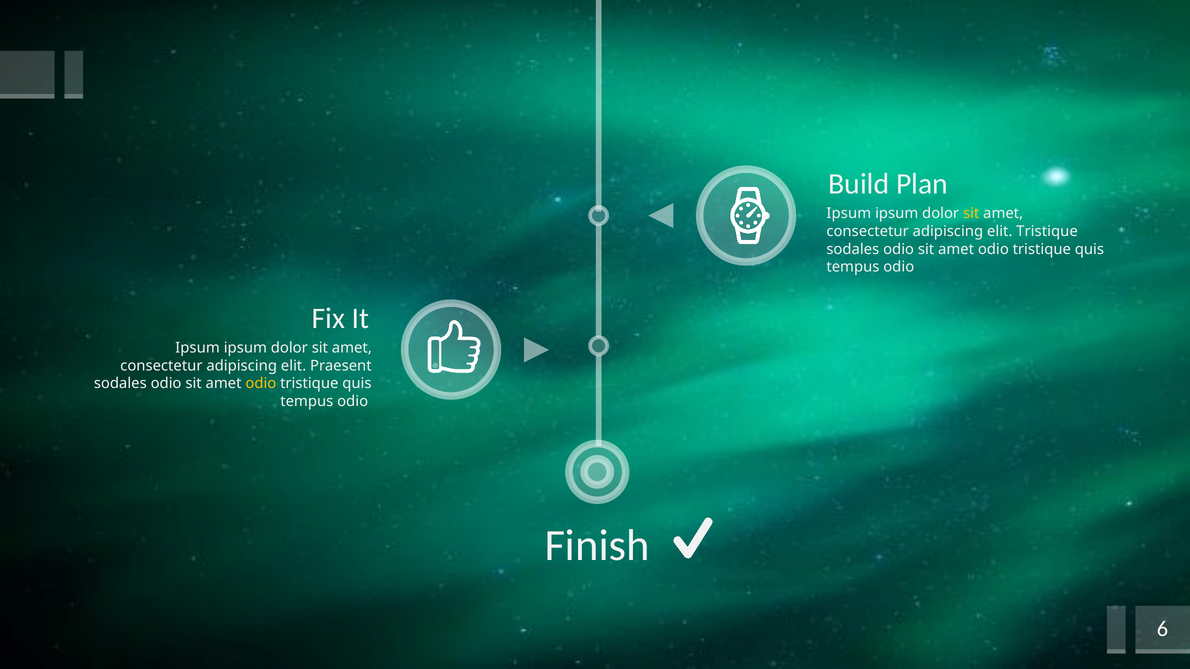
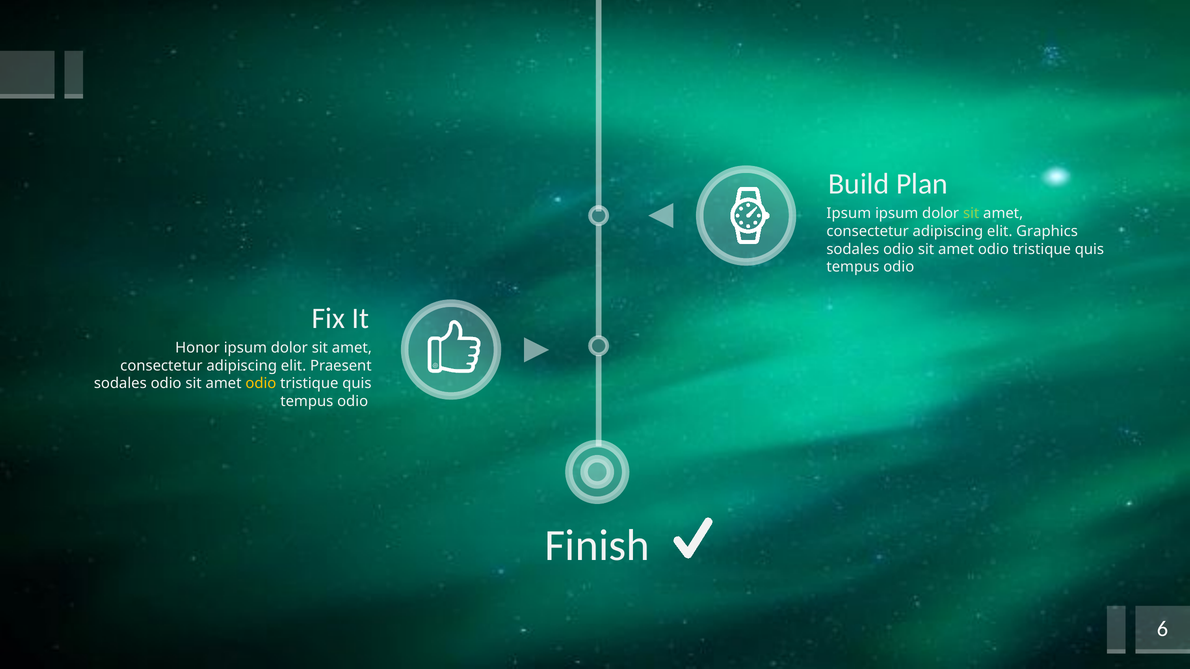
sit at (971, 214) colour: yellow -> light green
elit Tristique: Tristique -> Graphics
Ipsum at (197, 348): Ipsum -> Honor
